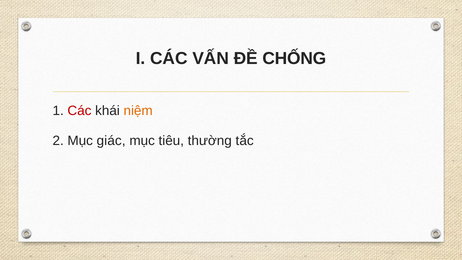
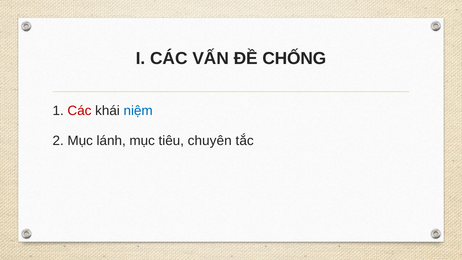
niệm colour: orange -> blue
giác: giác -> lánh
thường: thường -> chuyên
